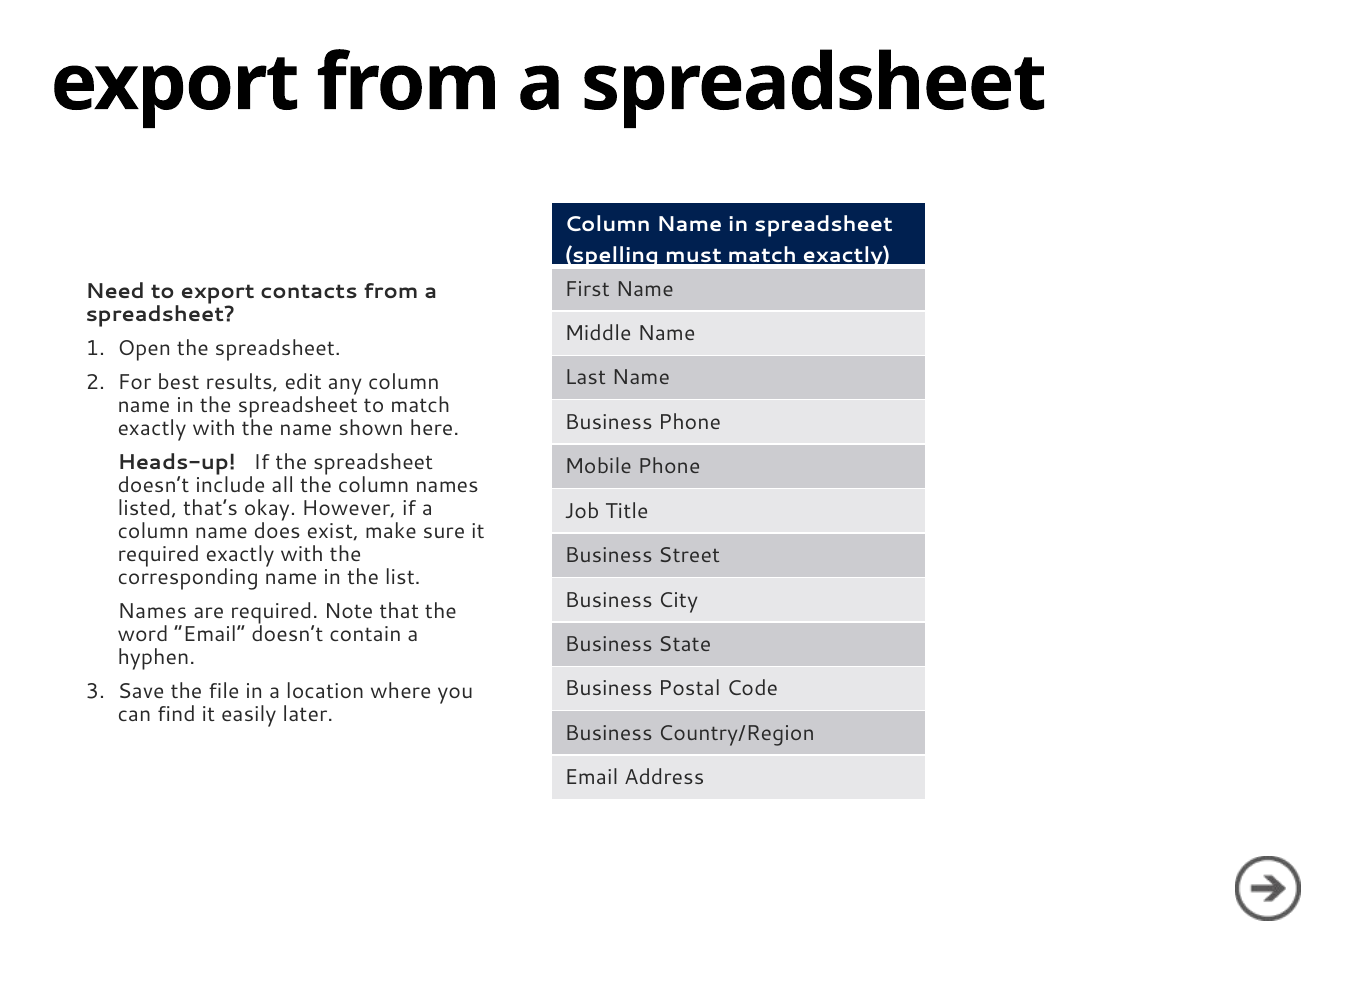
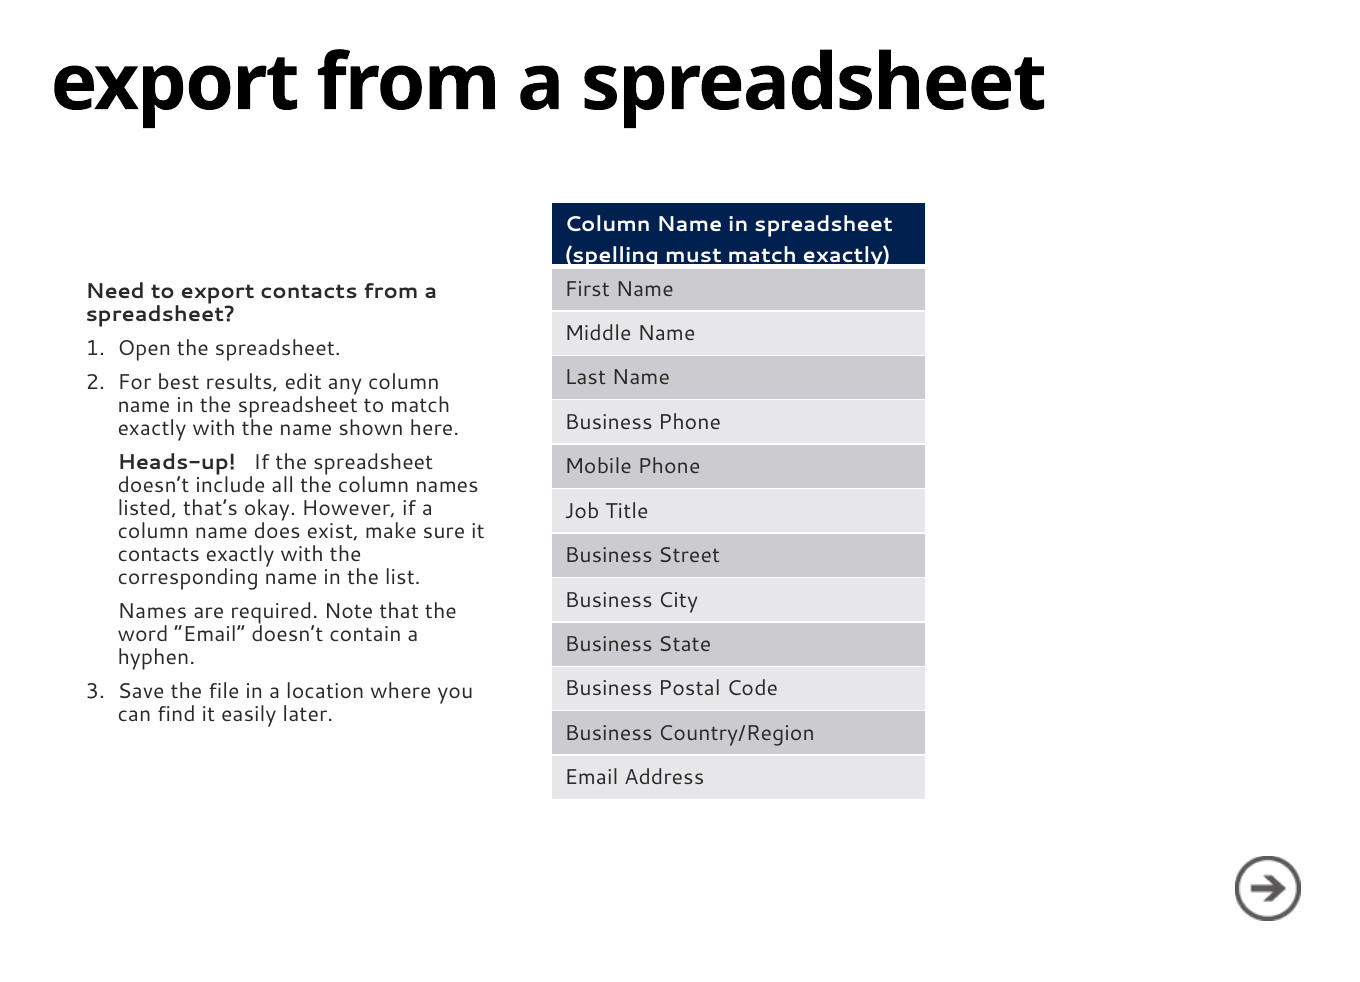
required at (159, 554): required -> contacts
